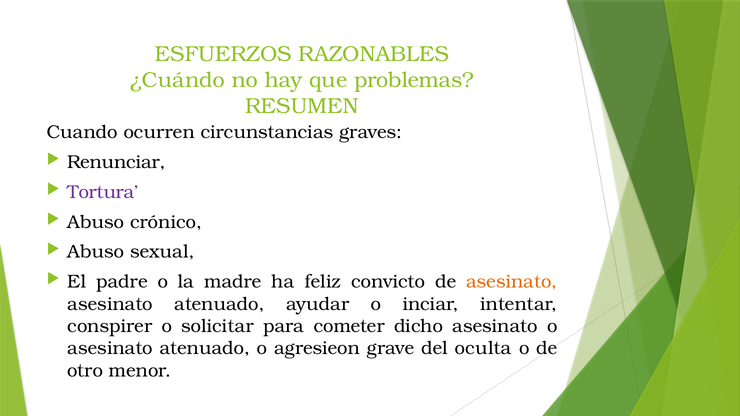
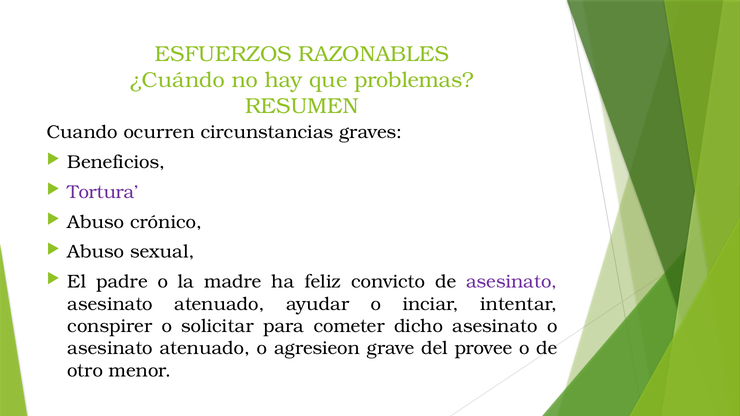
Renunciar: Renunciar -> Beneficios
asesinato at (512, 282) colour: orange -> purple
oculta: oculta -> provee
